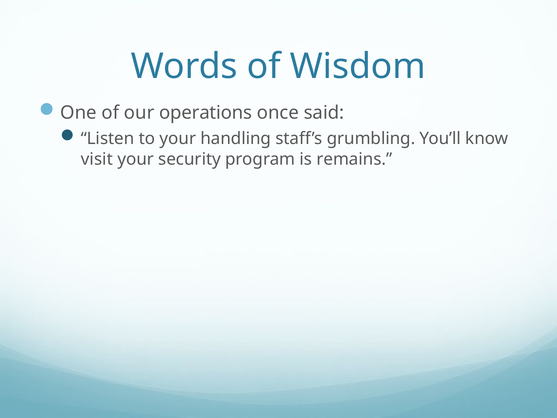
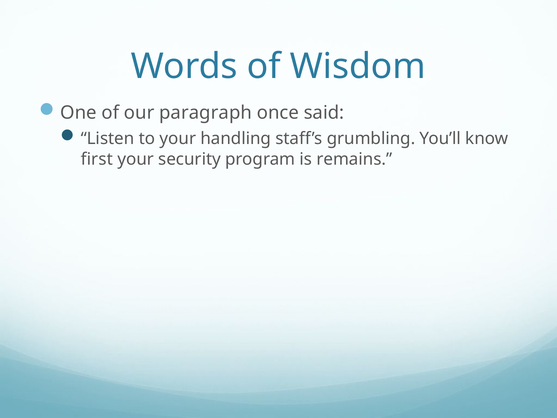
operations: operations -> paragraph
visit: visit -> first
